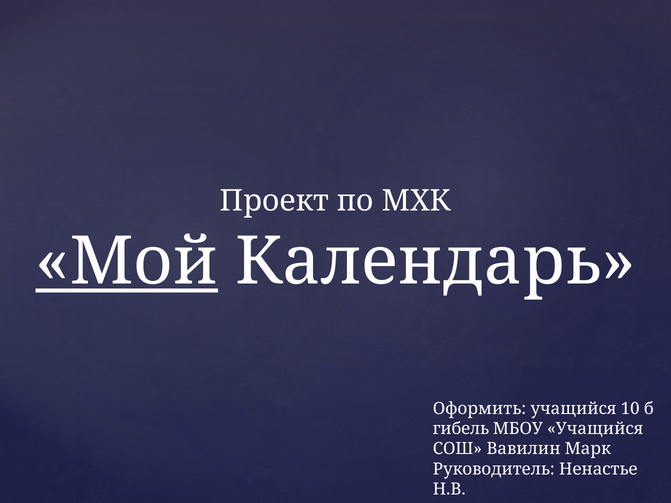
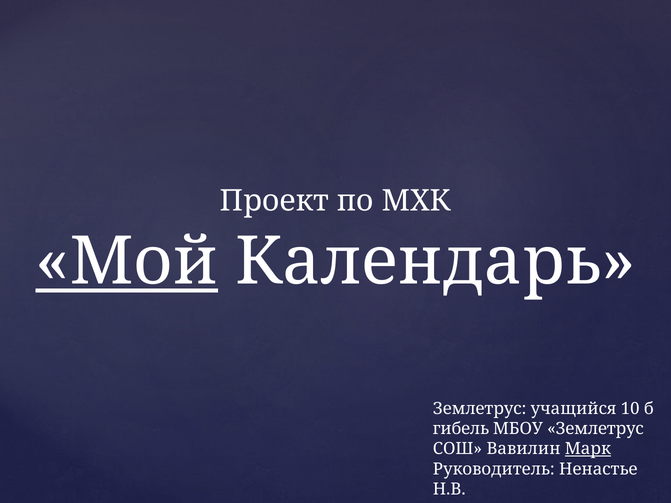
Оформить at (480, 409): Оформить -> Землетрус
МБОУ Учащийся: Учащийся -> Землетрус
Марк underline: none -> present
